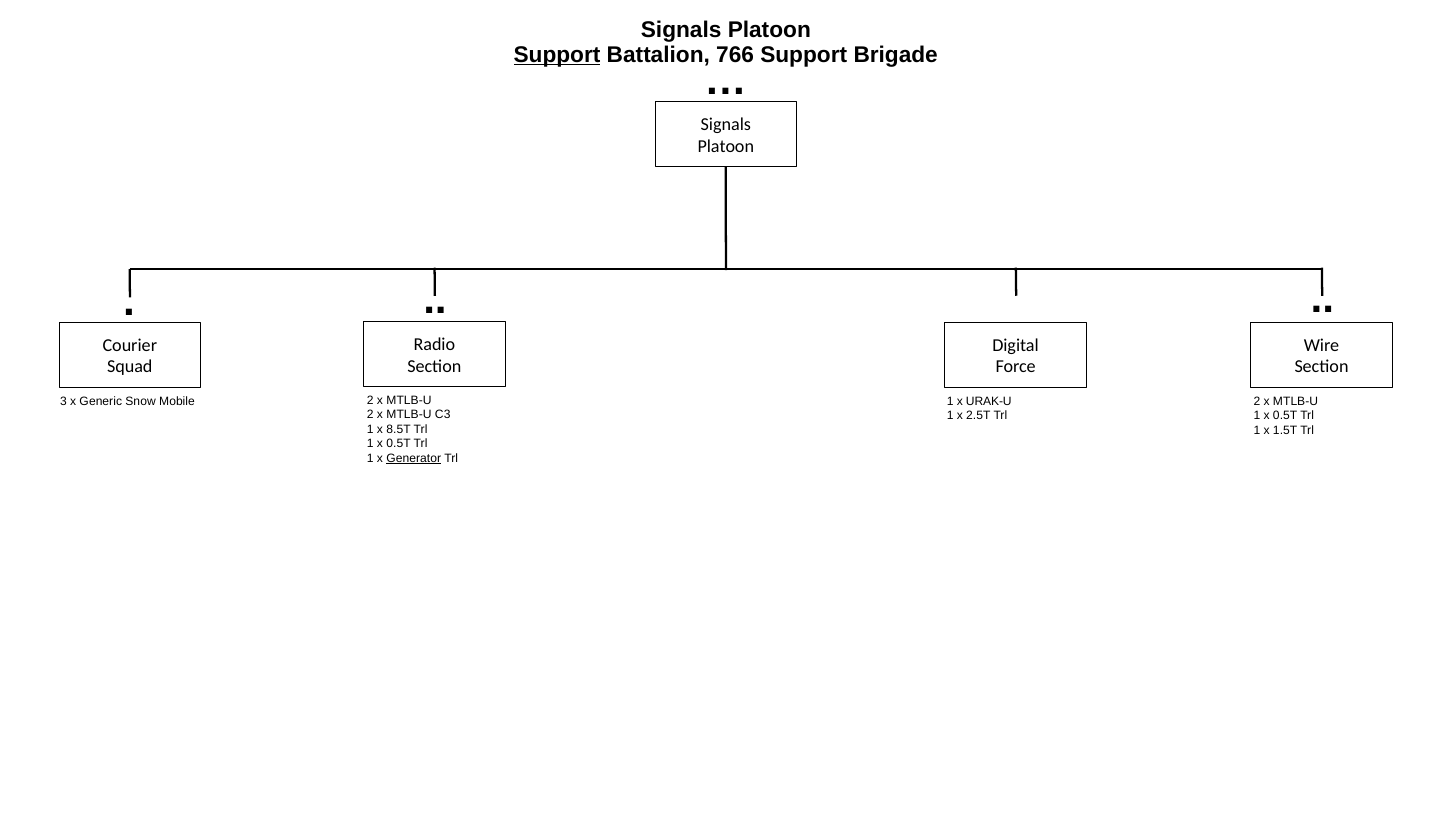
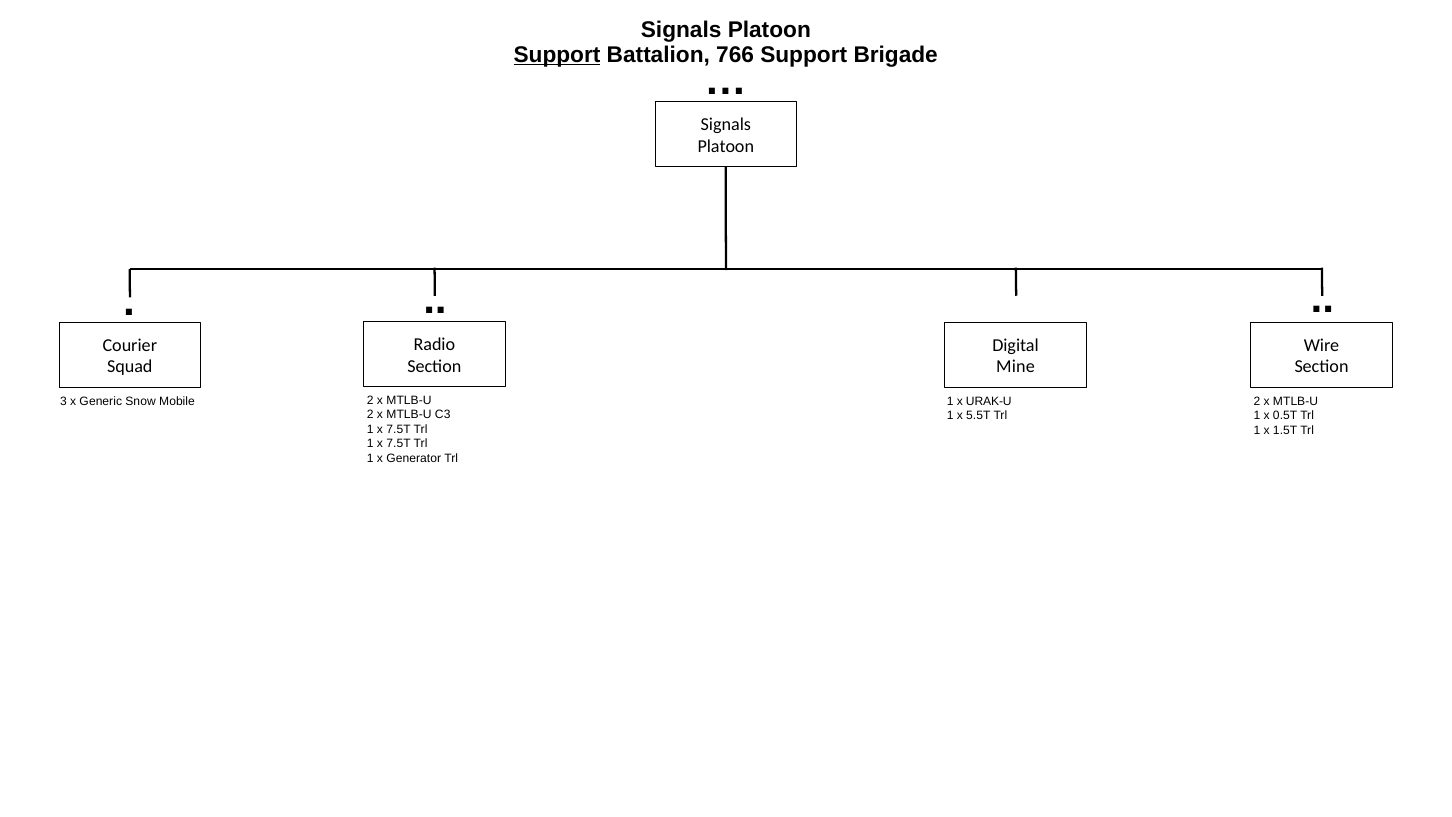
Force: Force -> Mine
2.5T: 2.5T -> 5.5T
8.5T at (399, 429): 8.5T -> 7.5T
0.5T at (399, 444): 0.5T -> 7.5T
Generator underline: present -> none
